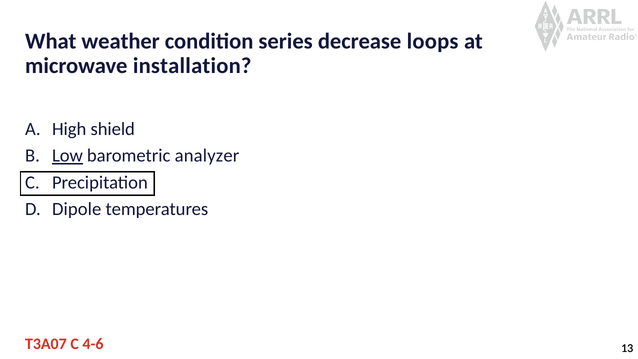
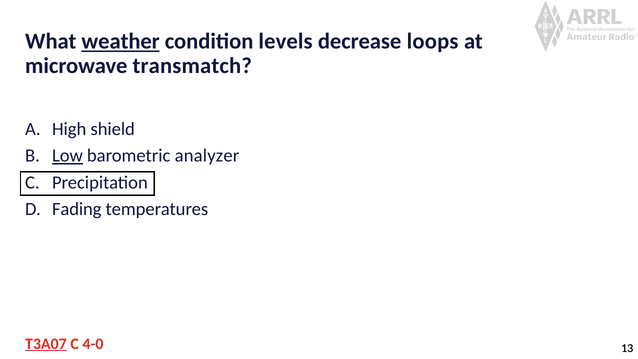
weather underline: none -> present
series: series -> levels
installation: installation -> transmatch
Dipole: Dipole -> Fading
T3A07 underline: none -> present
4-6: 4-6 -> 4-0
